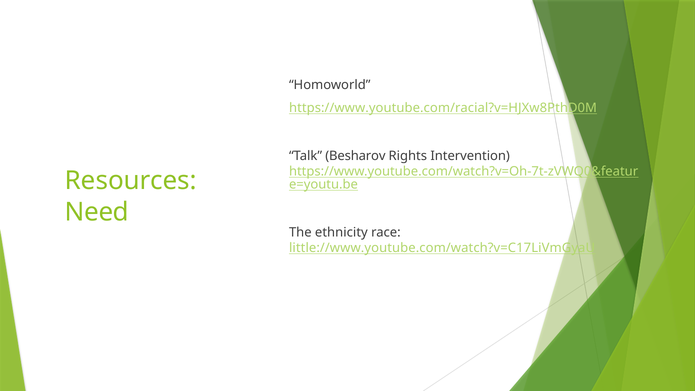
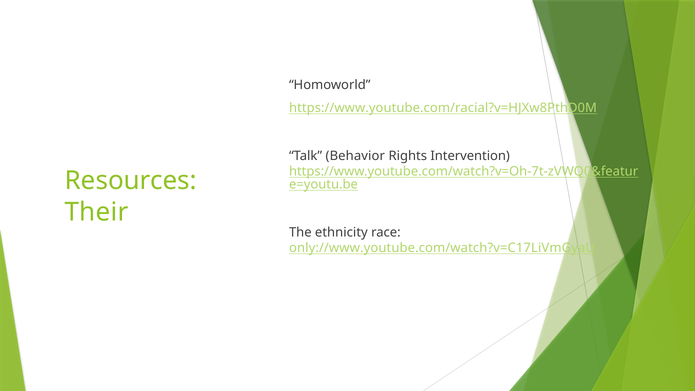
Besharov: Besharov -> Behavior
Need: Need -> Their
little://www.youtube.com/watch?v=C17LiVmGyaU: little://www.youtube.com/watch?v=C17LiVmGyaU -> only://www.youtube.com/watch?v=C17LiVmGyaU
